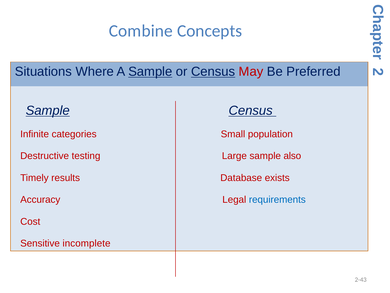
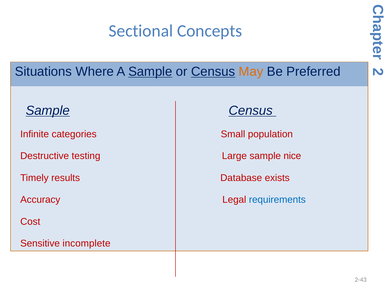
Combine: Combine -> Sectional
May colour: red -> orange
also: also -> nice
